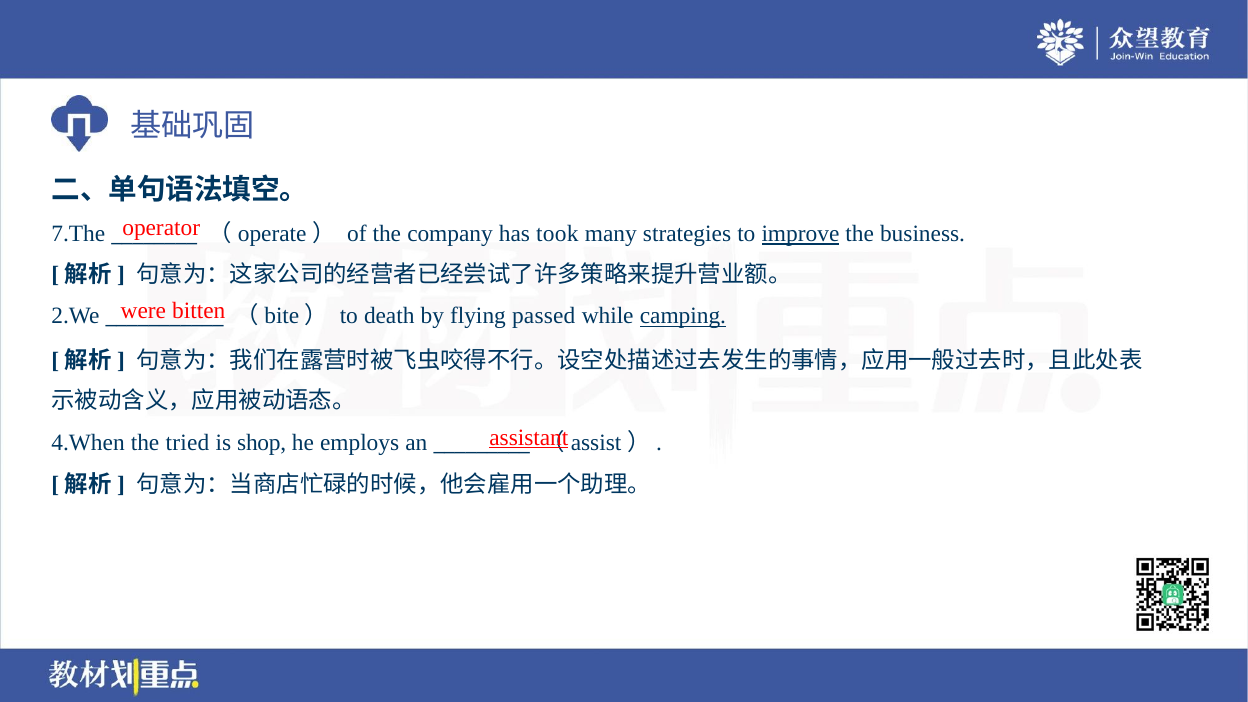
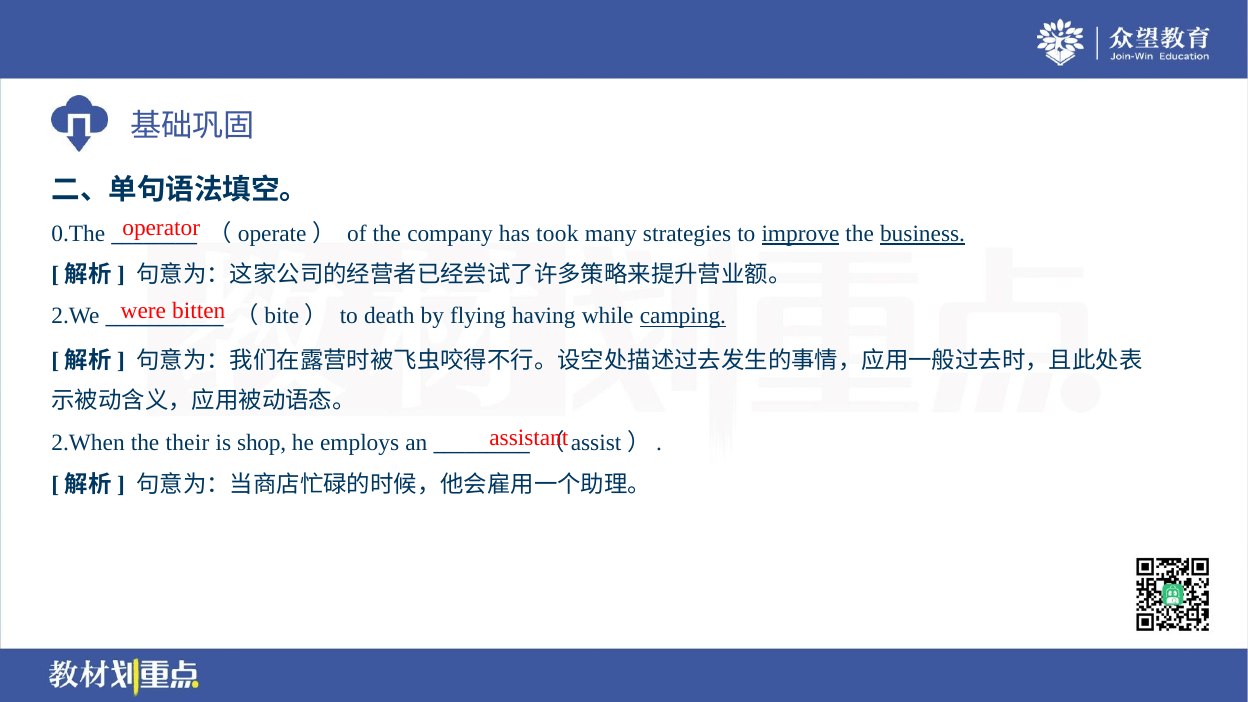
7.The: 7.The -> 0.The
business underline: none -> present
passed: passed -> having
assistant underline: present -> none
4.When: 4.When -> 2.When
tried: tried -> their
